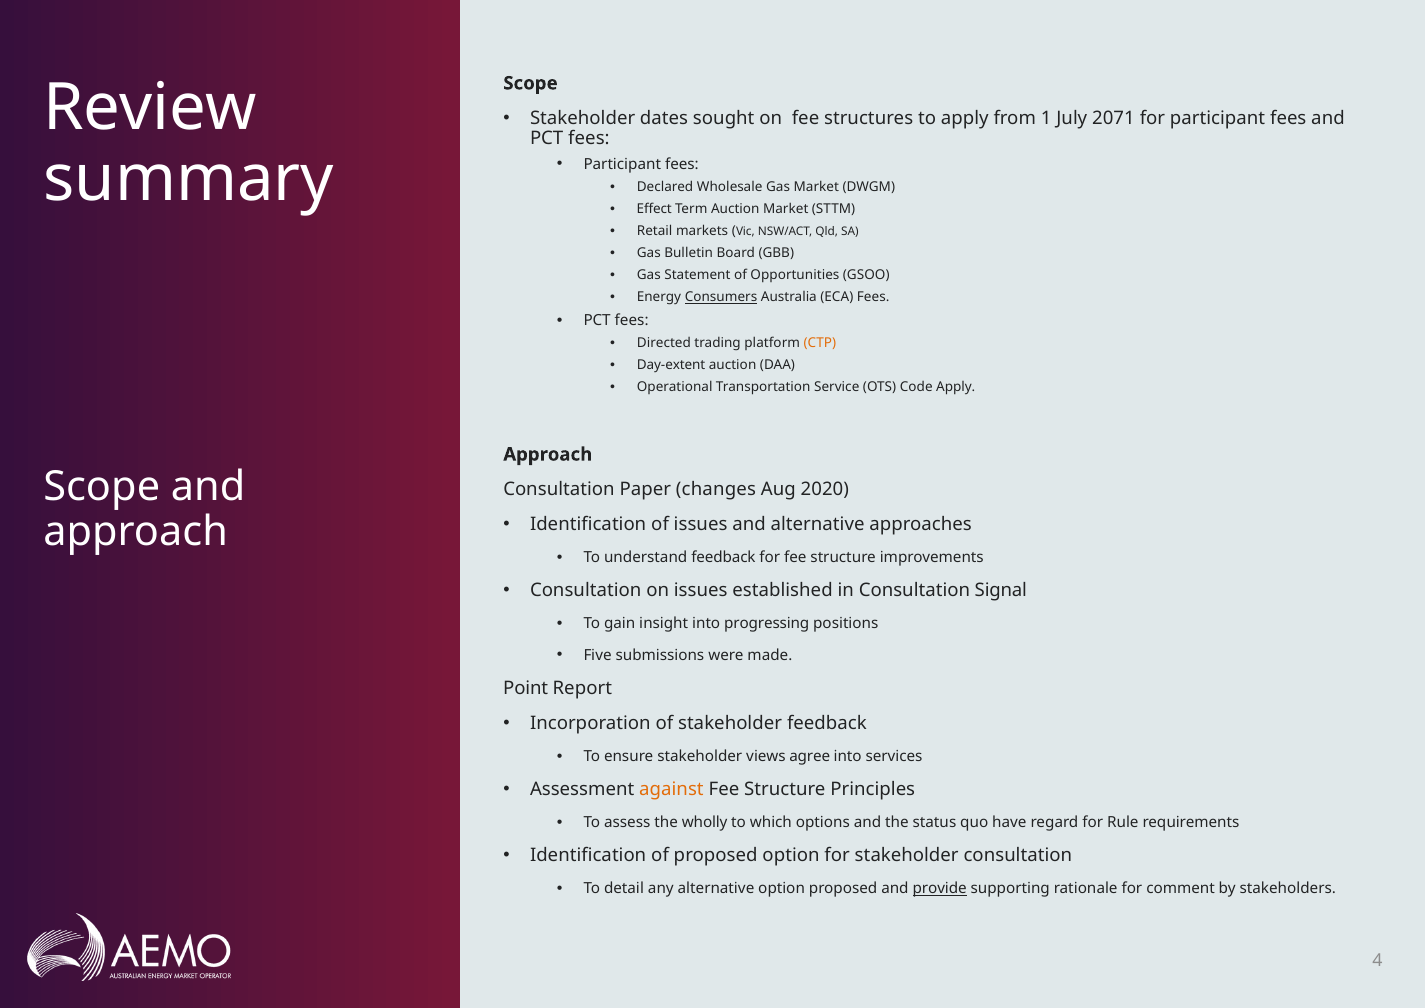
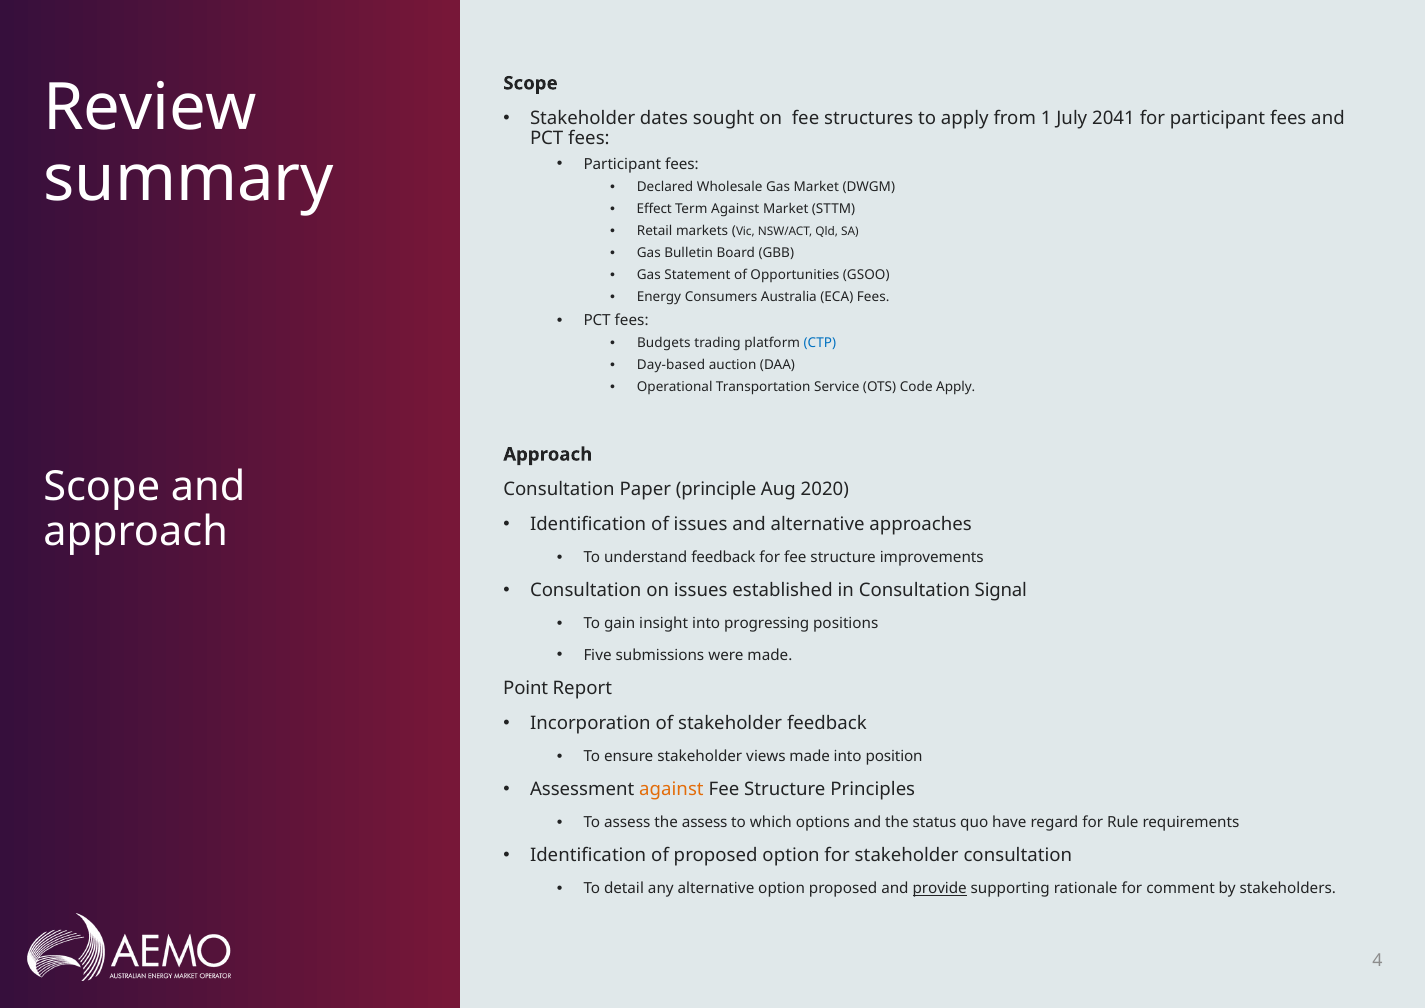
2071: 2071 -> 2041
Term Auction: Auction -> Against
Consumers underline: present -> none
Directed: Directed -> Budgets
CTP colour: orange -> blue
Day-extent: Day-extent -> Day-based
changes: changes -> principle
views agree: agree -> made
services: services -> position
the wholly: wholly -> assess
